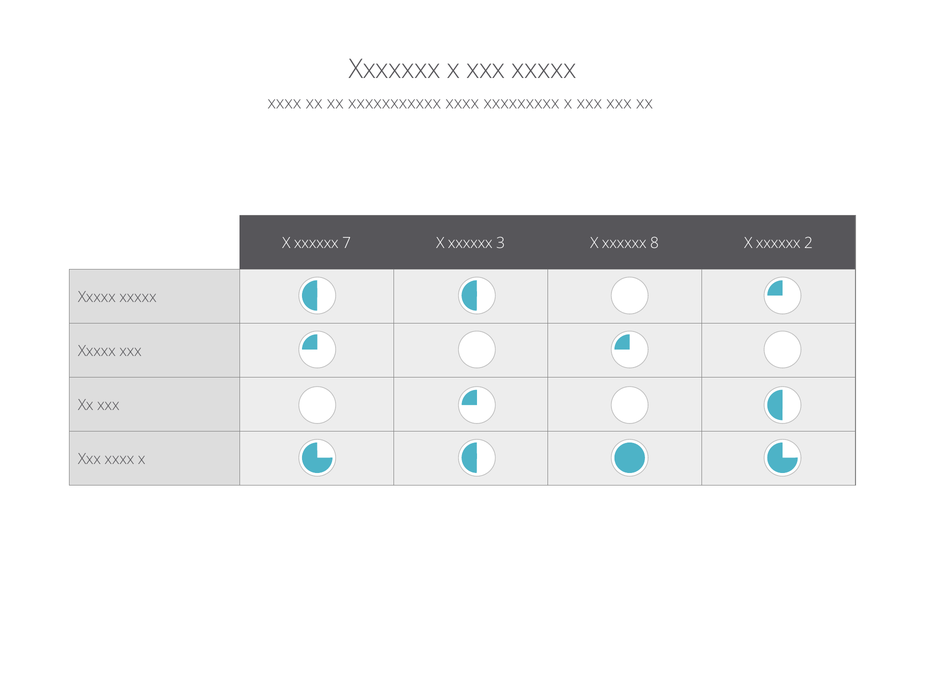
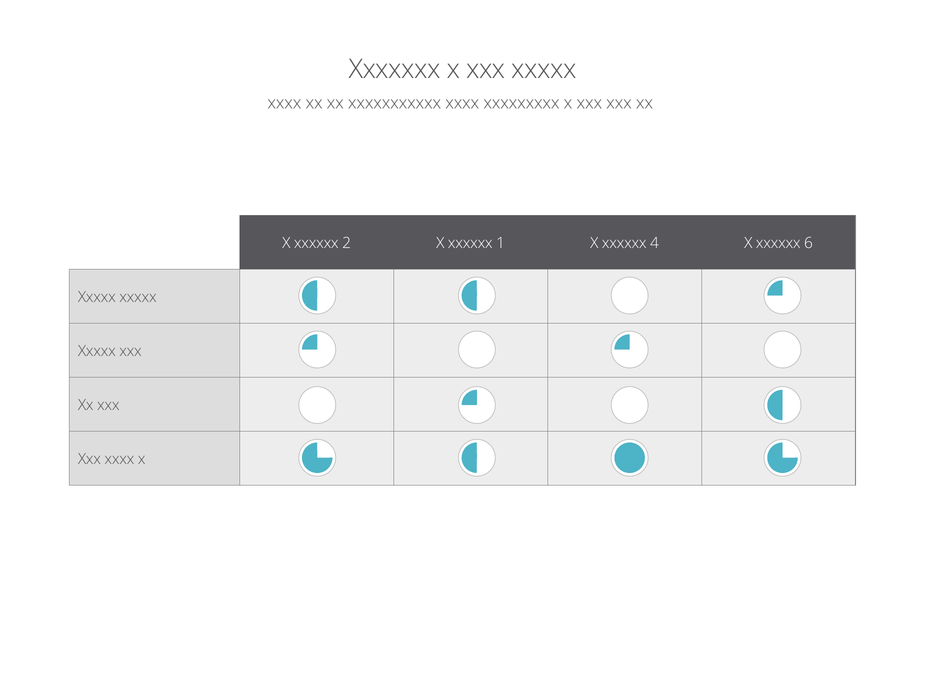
7: 7 -> 2
3: 3 -> 1
8: 8 -> 4
2: 2 -> 6
